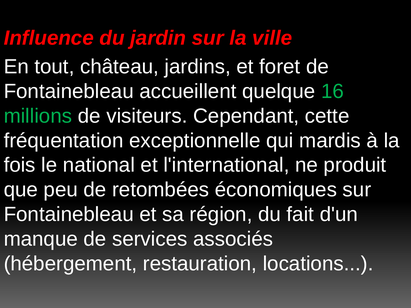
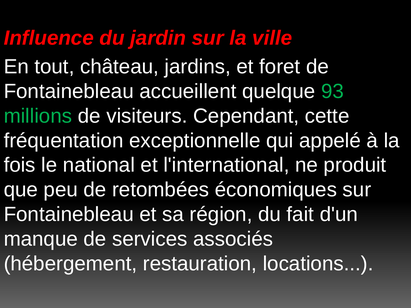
16: 16 -> 93
mardis: mardis -> appelé
